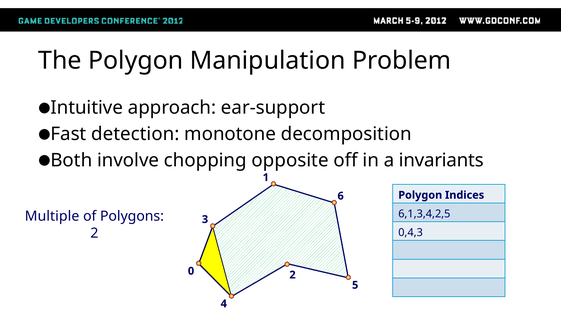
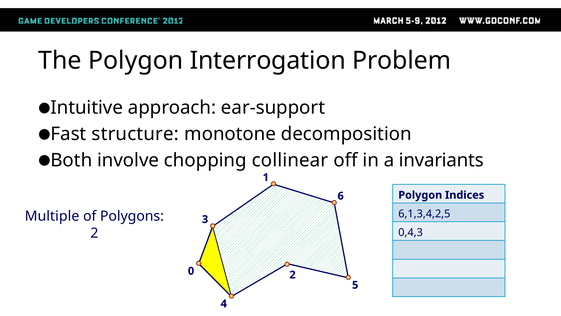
Manipulation: Manipulation -> Interrogation
detection: detection -> structure
opposite: opposite -> collinear
